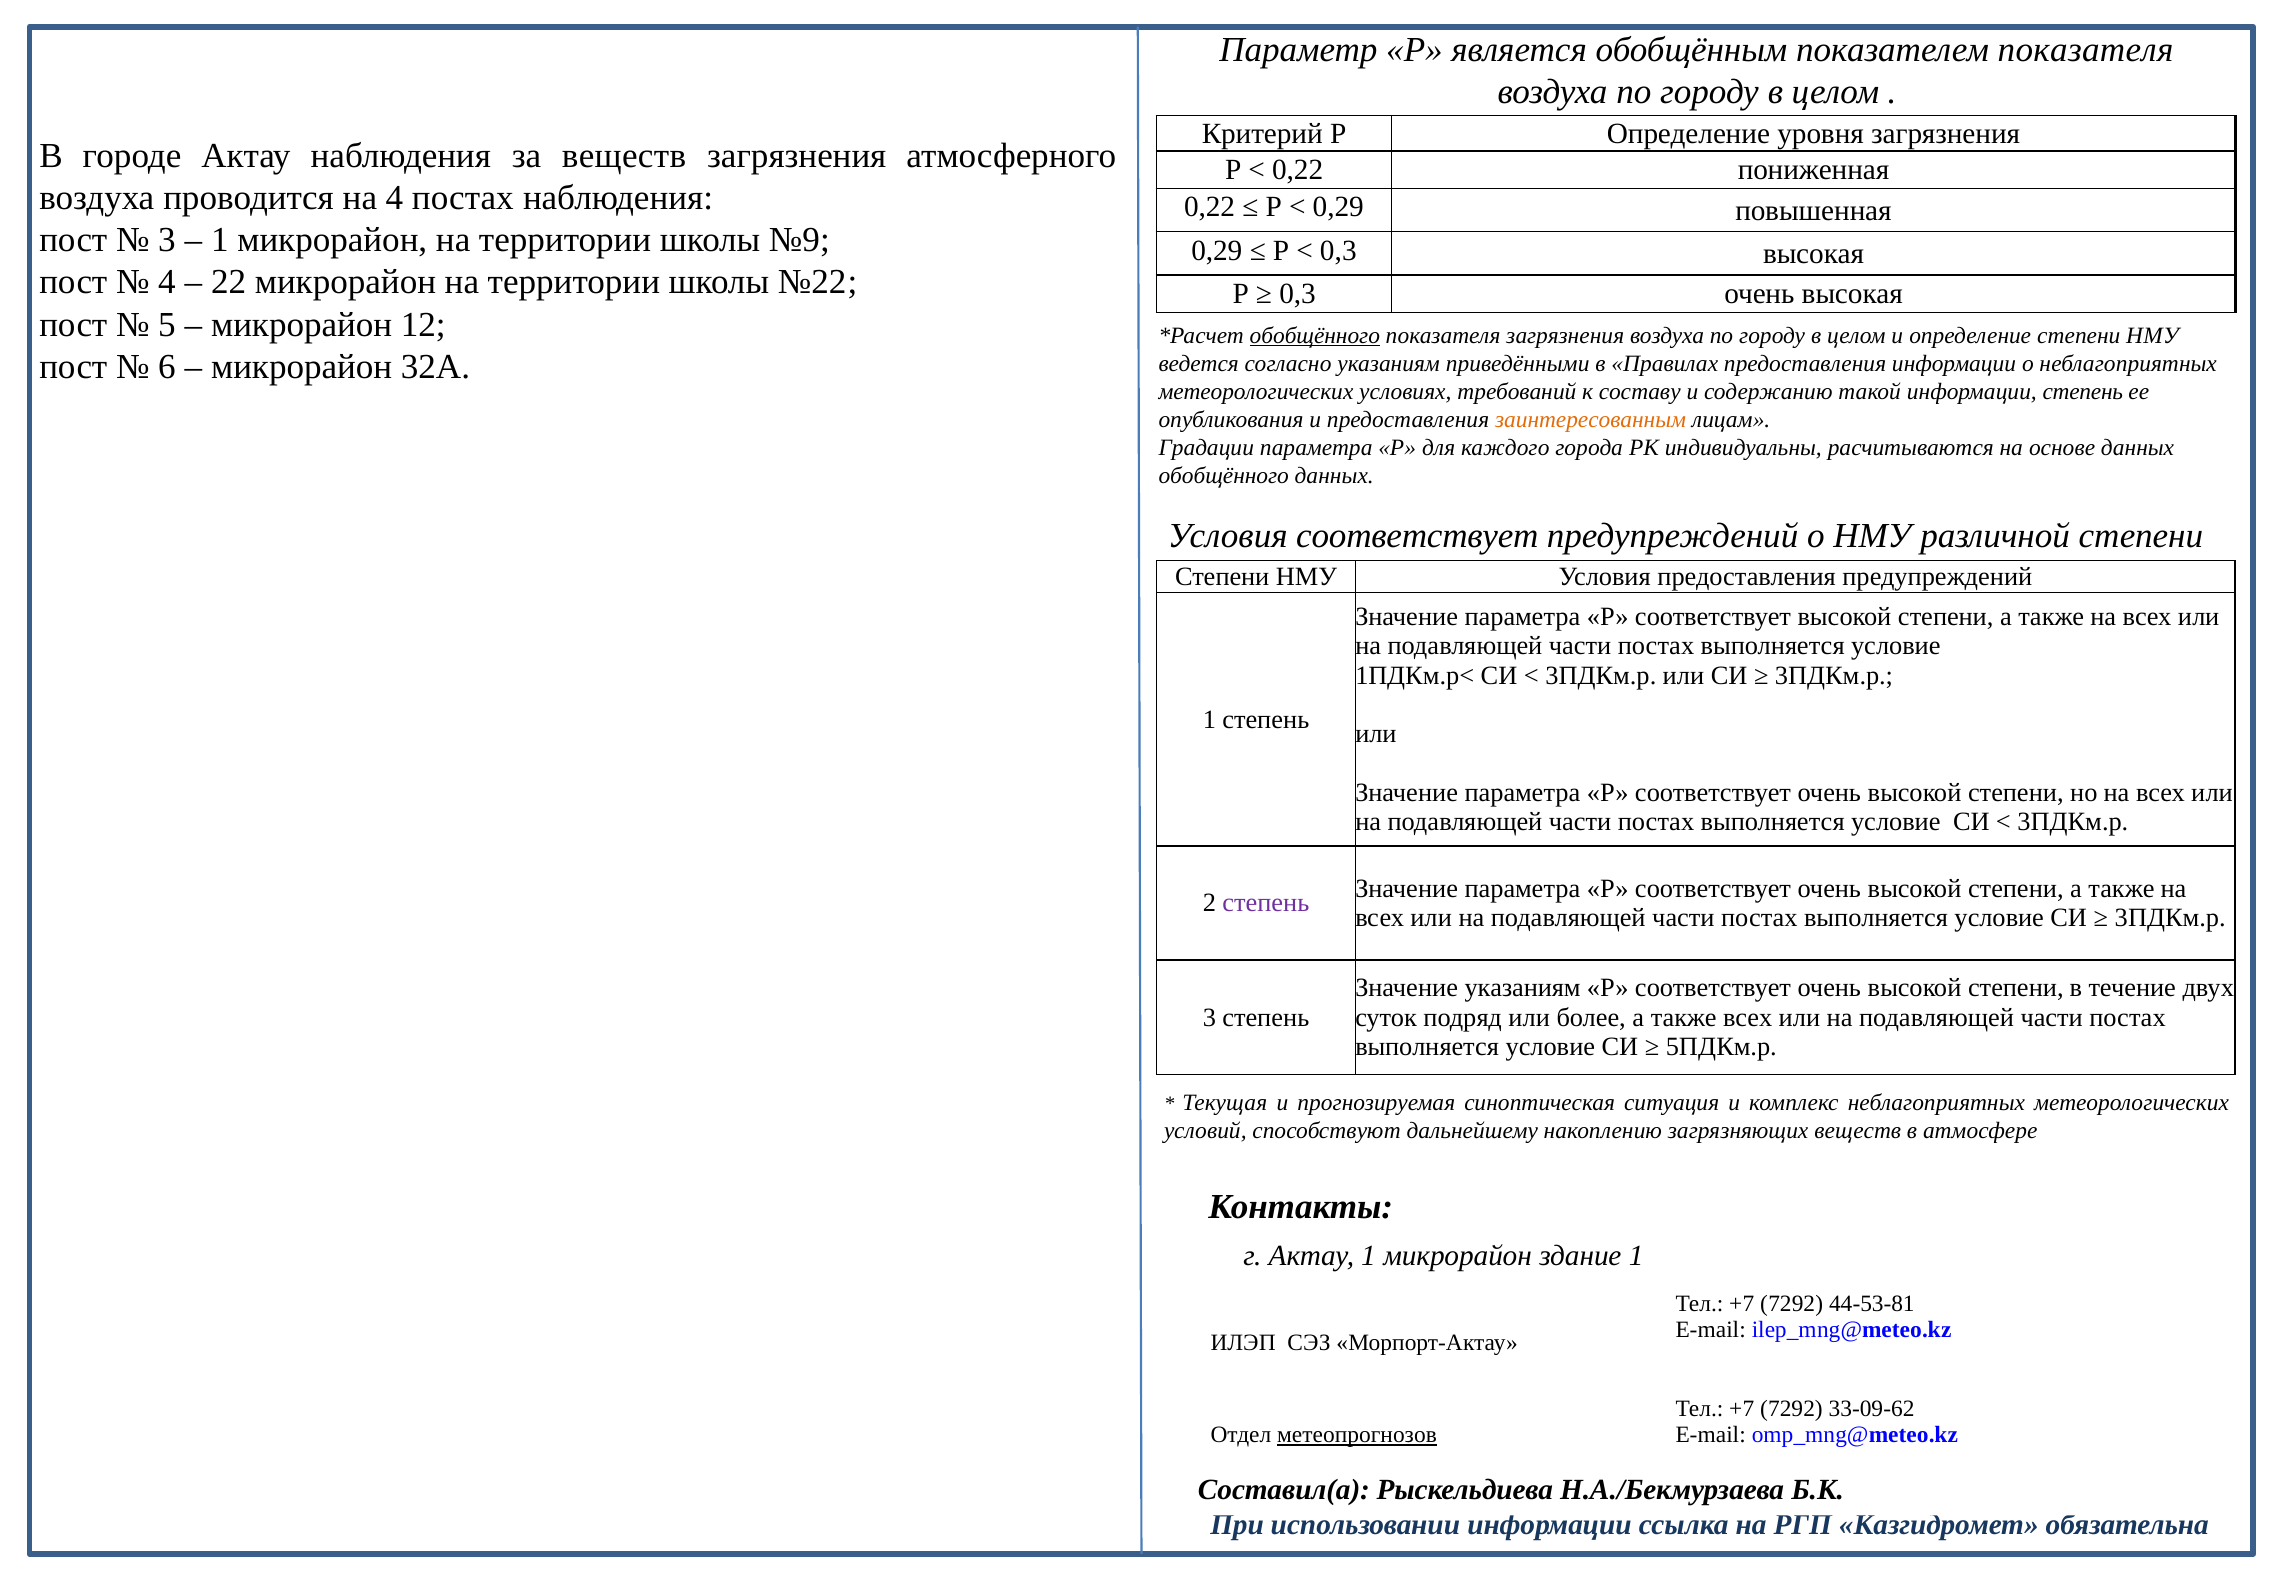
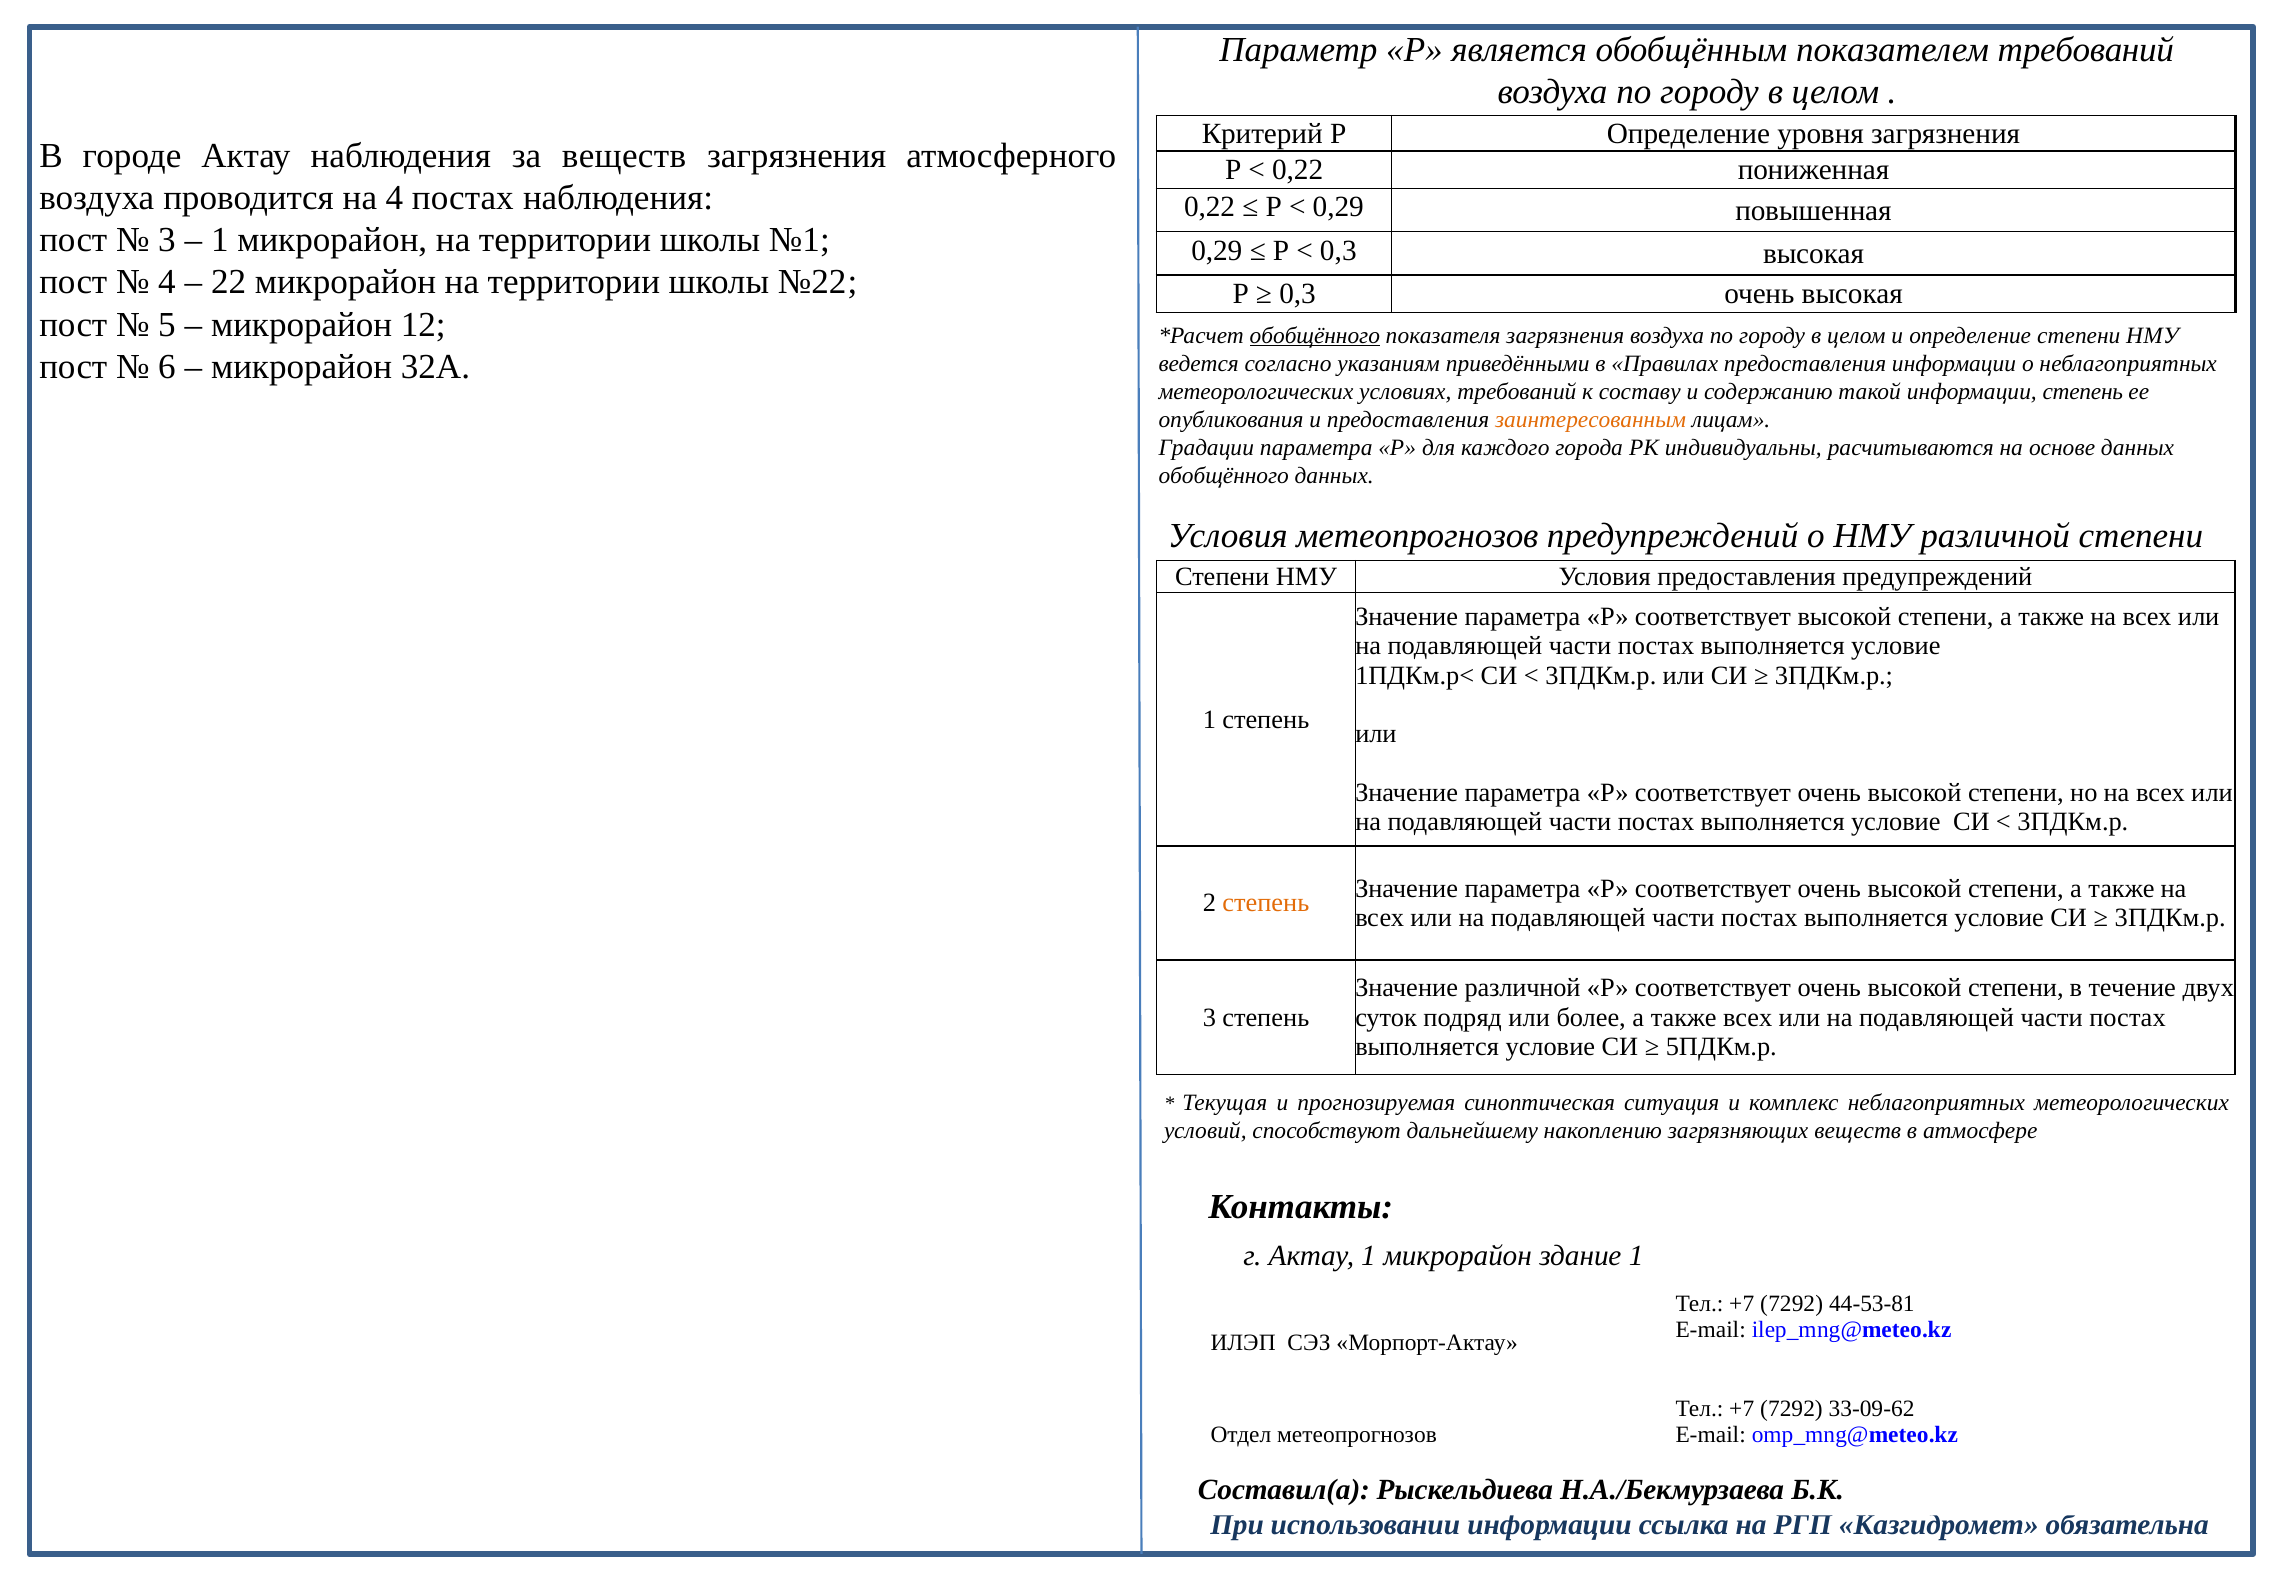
показателем показателя: показателя -> требований
№9: №9 -> №1
Условия соответствует: соответствует -> метеопрогнозов
степень at (1266, 903) colour: purple -> orange
Значение указаниям: указаниям -> различной
метеопрогнозов at (1357, 1435) underline: present -> none
